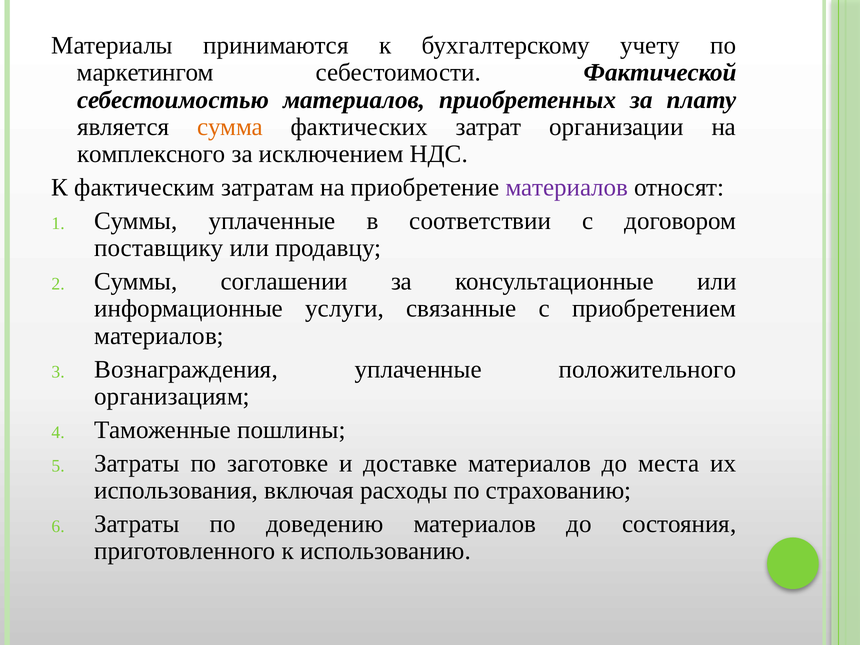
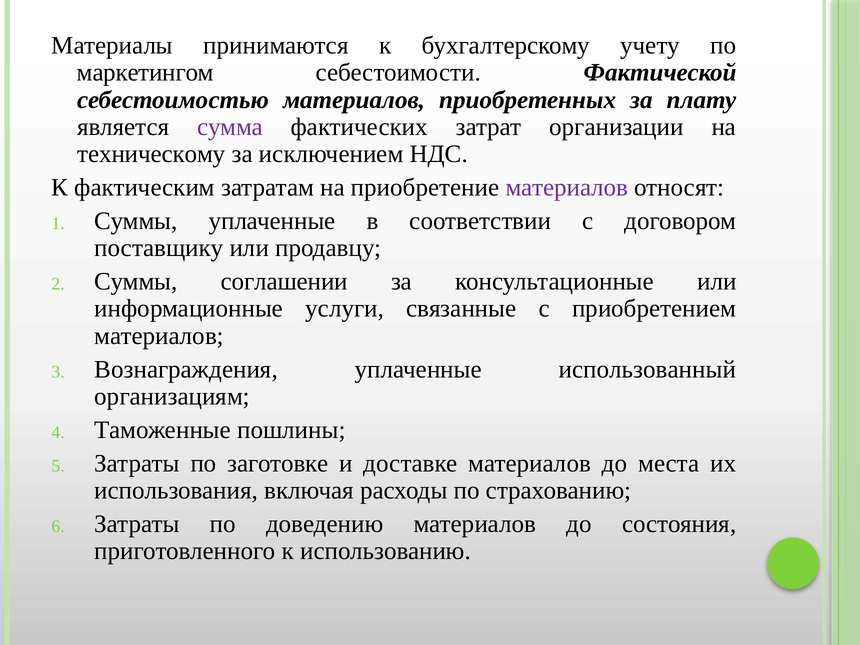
сумма colour: orange -> purple
комплексного: комплексного -> техническому
положительного: положительного -> использованный
